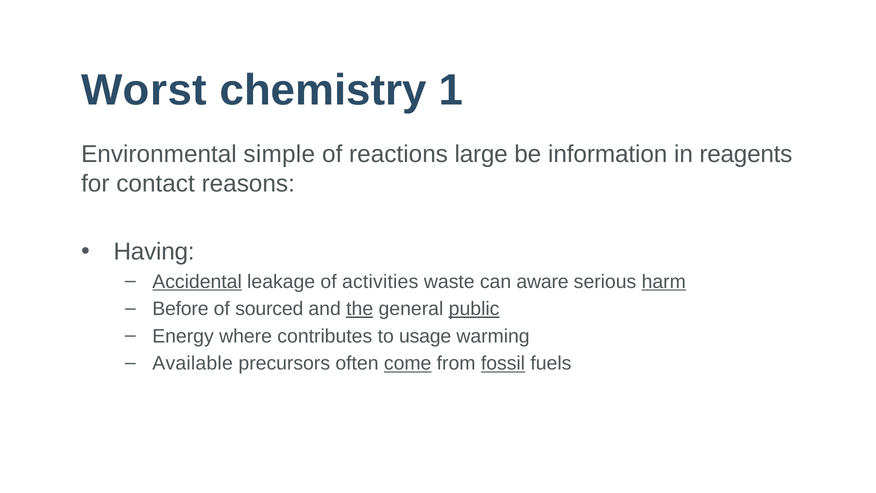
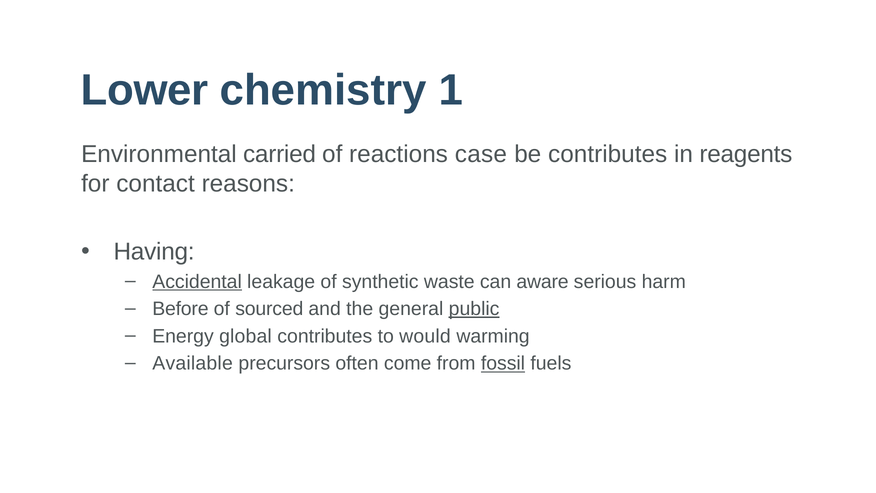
Worst: Worst -> Lower
simple: simple -> carried
large: large -> case
be information: information -> contributes
activities: activities -> synthetic
harm underline: present -> none
the underline: present -> none
where: where -> global
usage: usage -> would
come underline: present -> none
